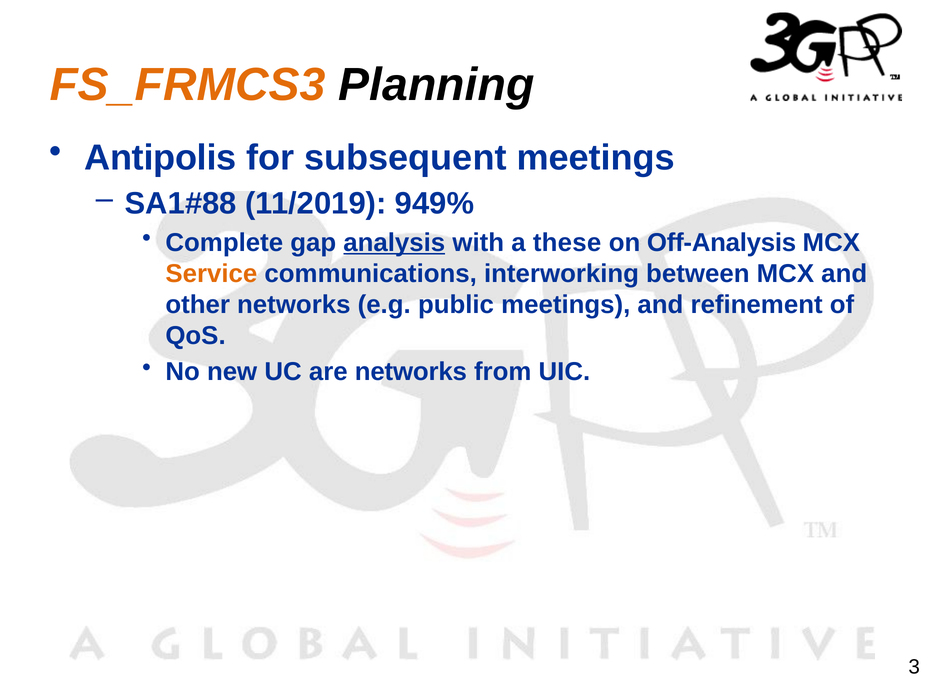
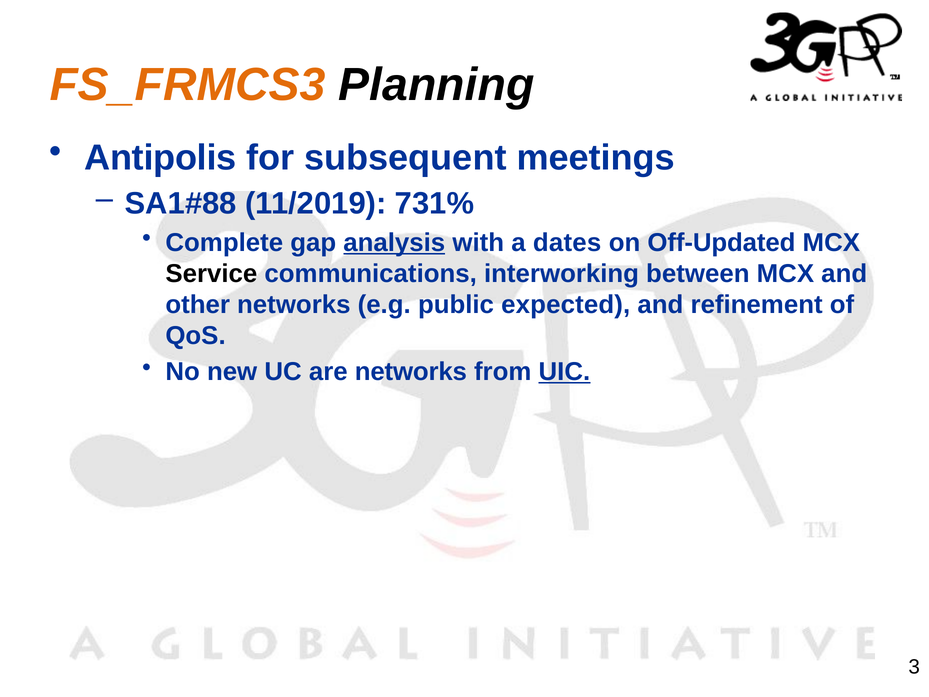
949%: 949% -> 731%
these: these -> dates
Off-Analysis: Off-Analysis -> Off-Updated
Service colour: orange -> black
public meetings: meetings -> expected
UIC underline: none -> present
